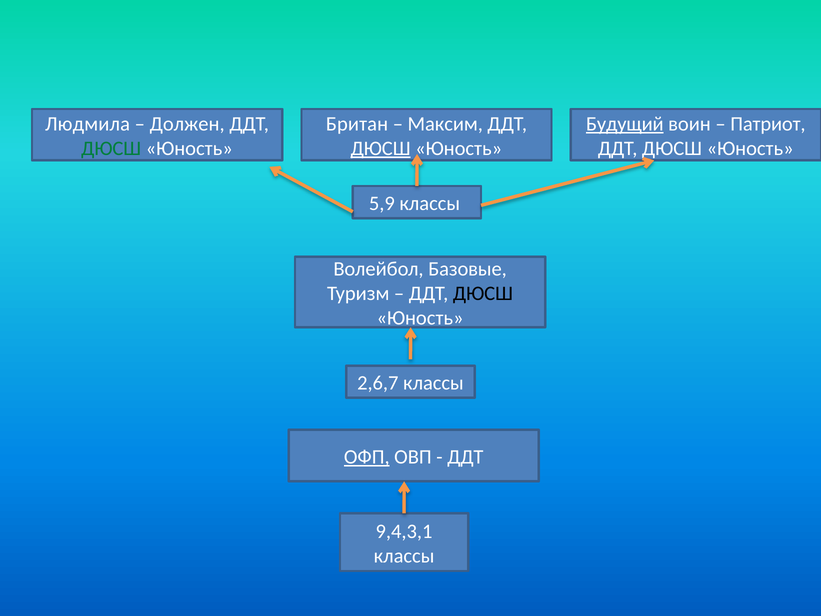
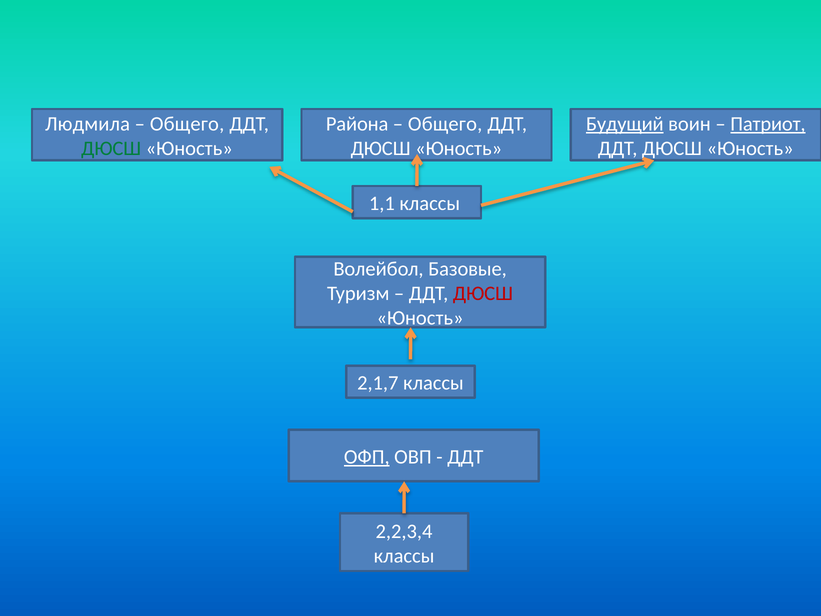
Должен at (187, 124): Должен -> Общего
Британ: Британ -> Района
Максим at (445, 124): Максим -> Общего
Патриот underline: none -> present
ДЮСШ at (381, 148) underline: present -> none
5,9: 5,9 -> 1,1
ДЮСШ at (483, 293) colour: black -> red
2,6,7: 2,6,7 -> 2,1,7
9,4,3,1: 9,4,3,1 -> 2,2,3,4
